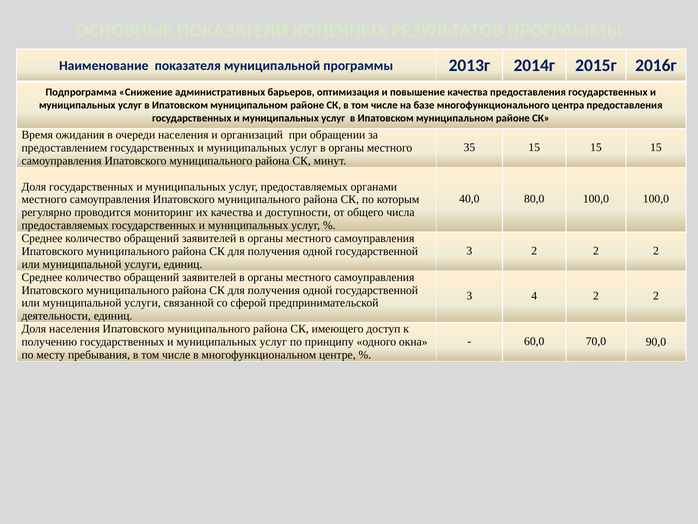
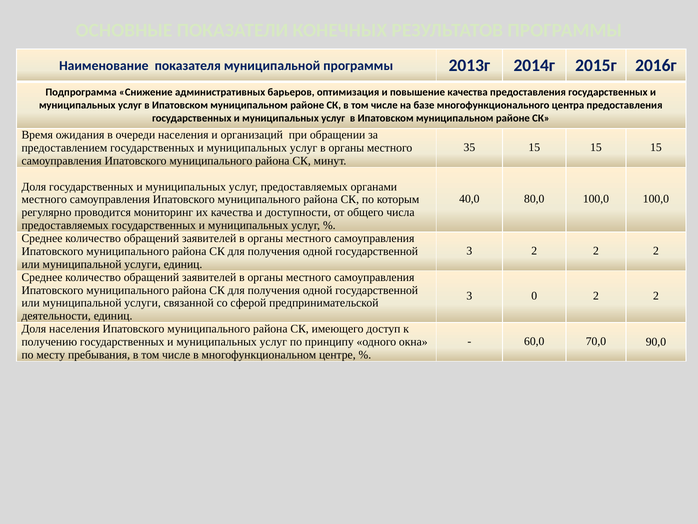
4: 4 -> 0
